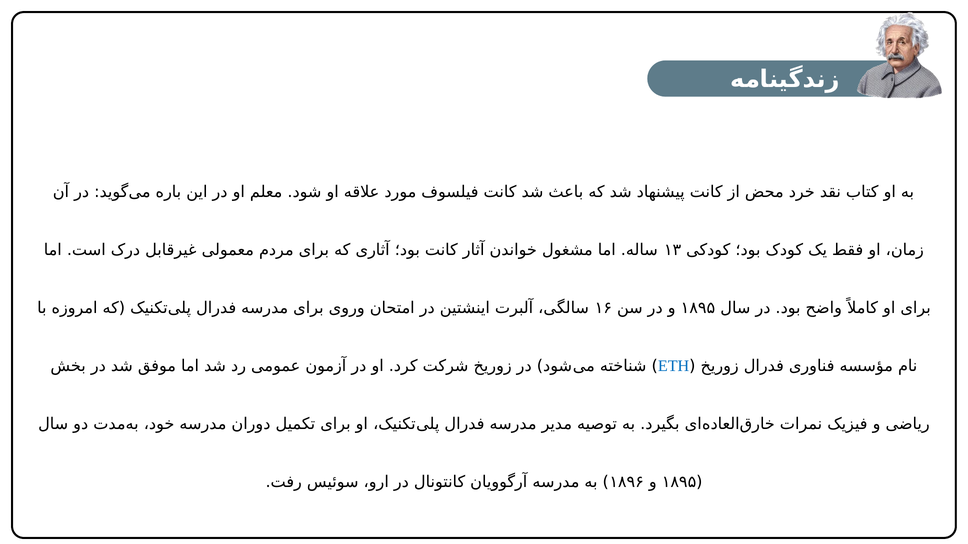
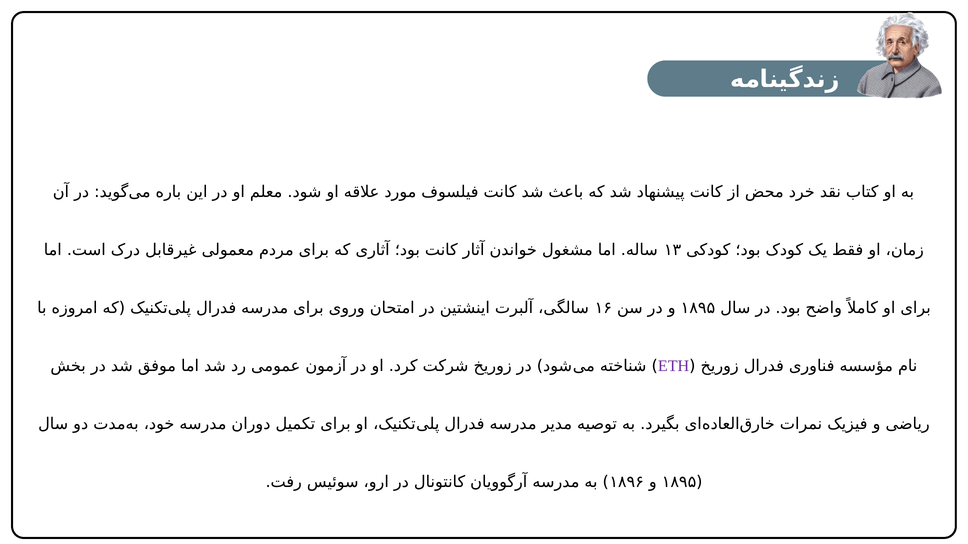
ETH colour: blue -> purple
